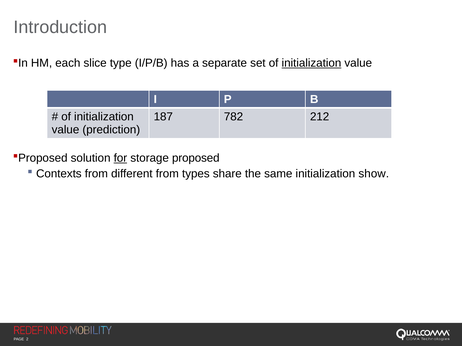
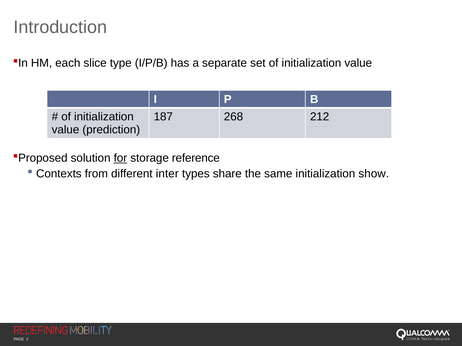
initialization at (311, 63) underline: present -> none
782: 782 -> 268
proposed: proposed -> reference
different from: from -> inter
